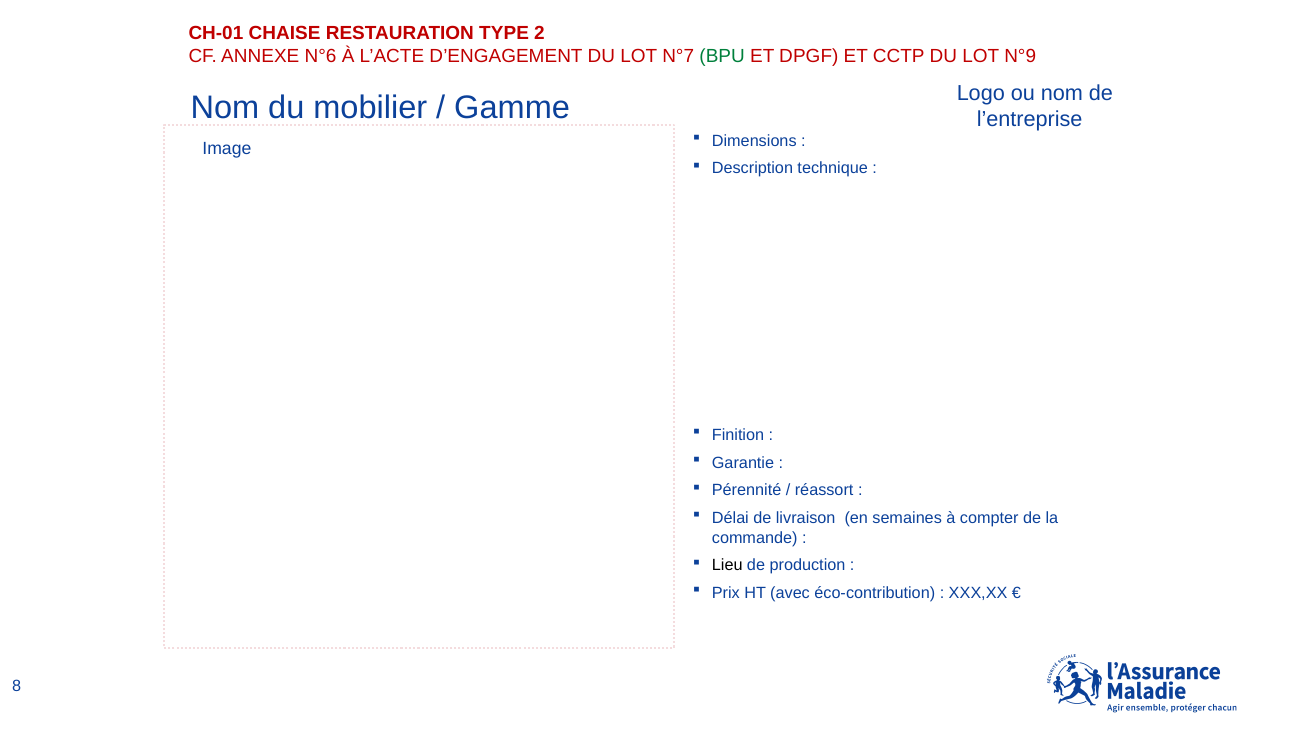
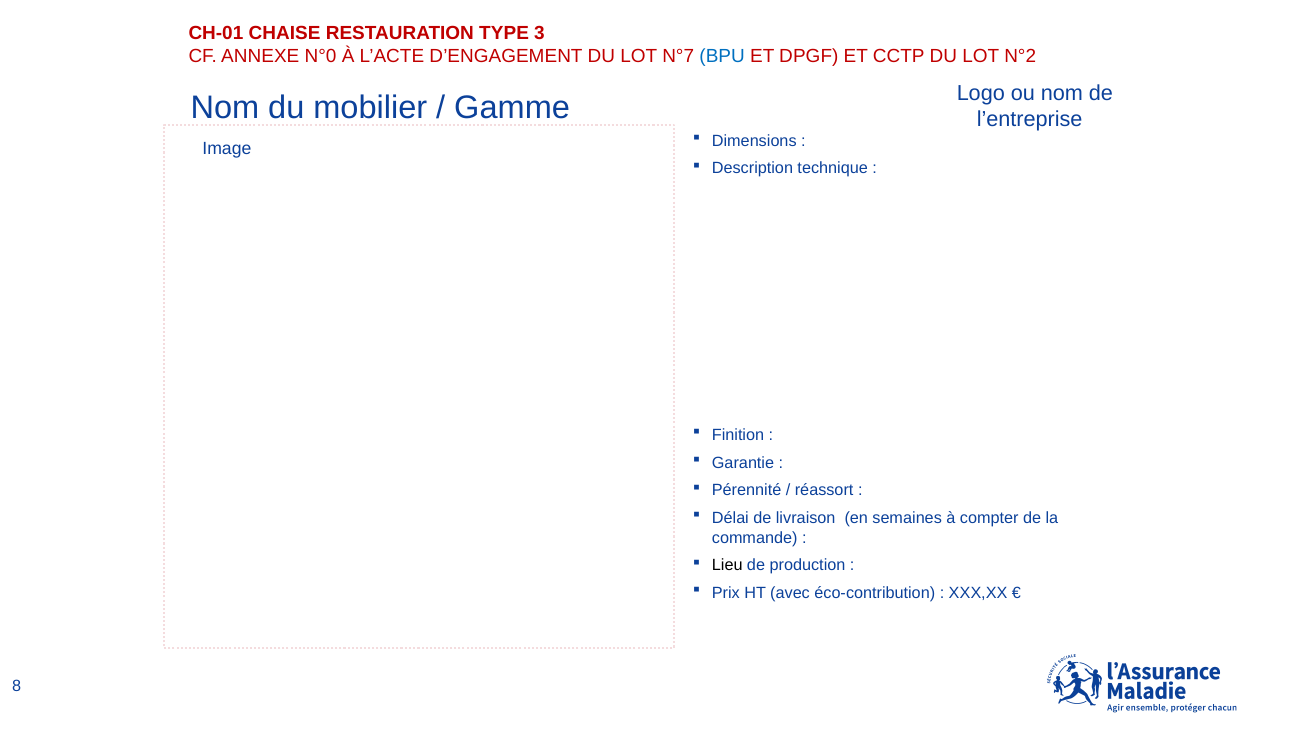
2: 2 -> 3
N°6: N°6 -> N°0
BPU colour: green -> blue
N°9: N°9 -> N°2
